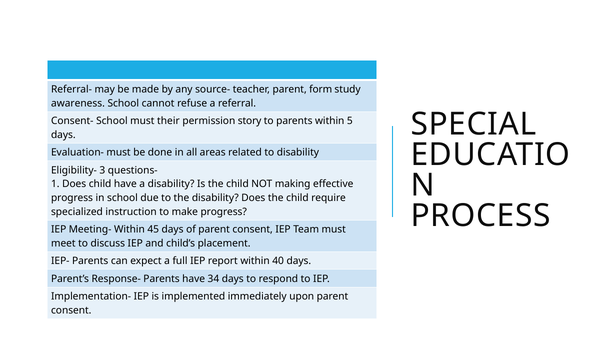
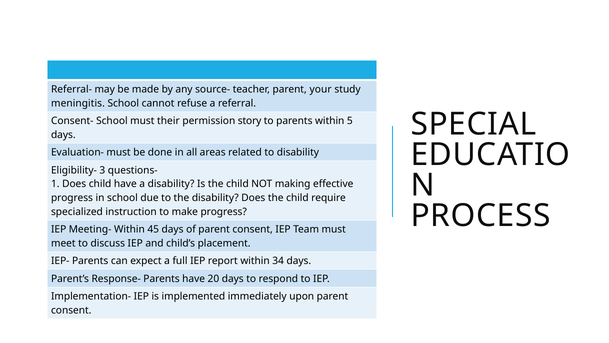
form: form -> your
awareness: awareness -> meningitis
40: 40 -> 34
34: 34 -> 20
